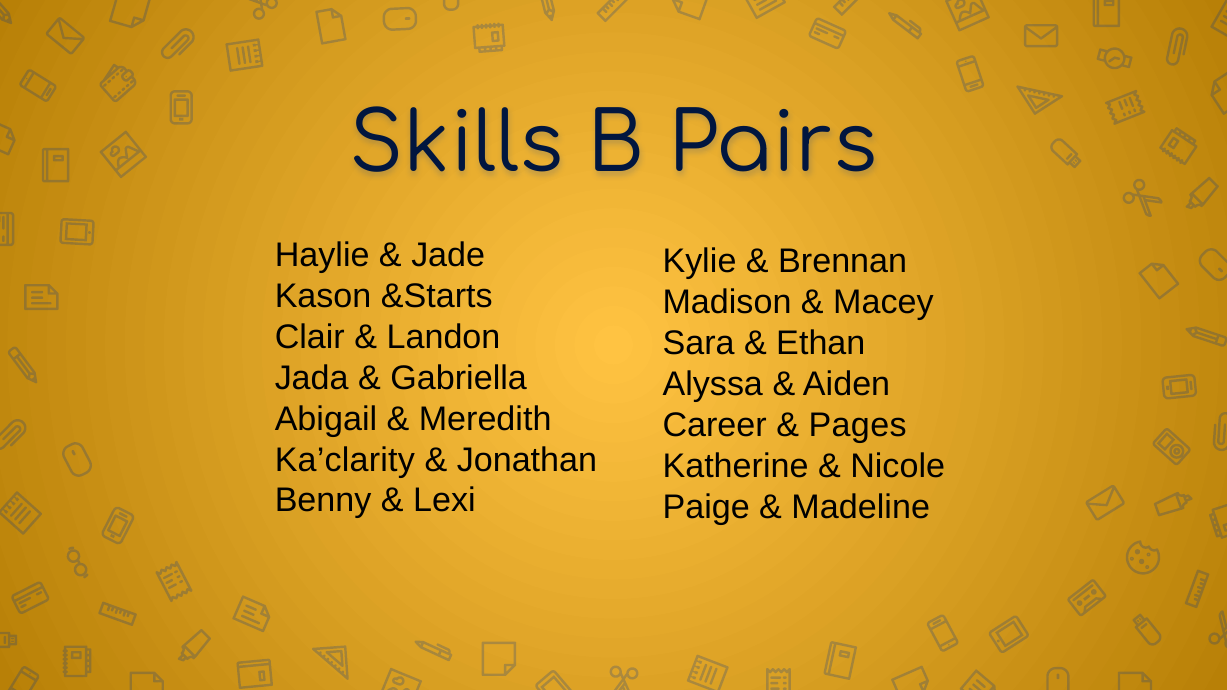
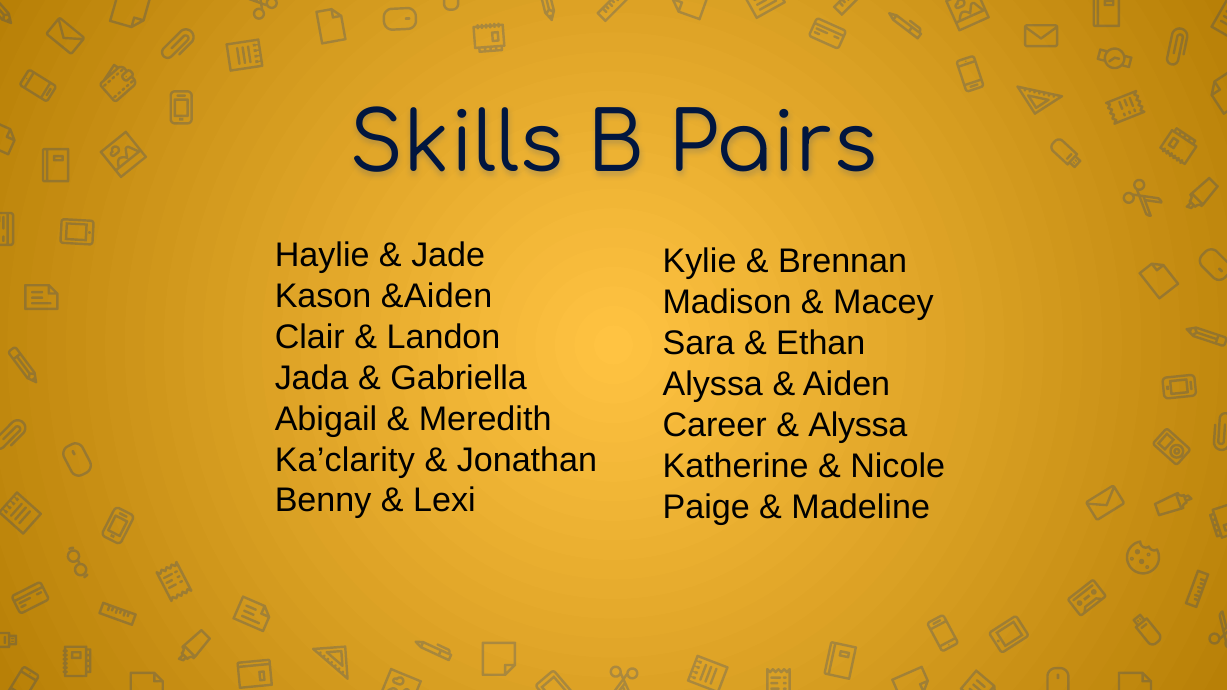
&Starts: &Starts -> &Aiden
Pages at (858, 425): Pages -> Alyssa
